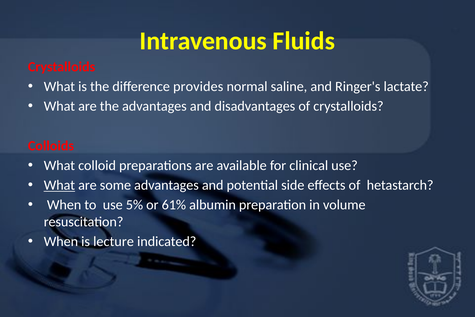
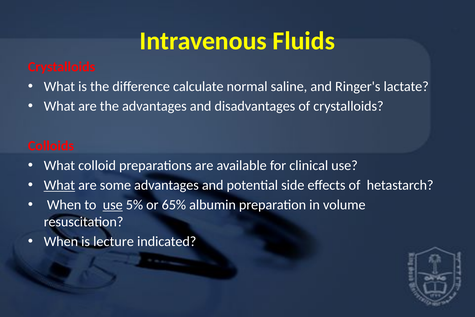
provides: provides -> calculate
use at (113, 205) underline: none -> present
61%: 61% -> 65%
